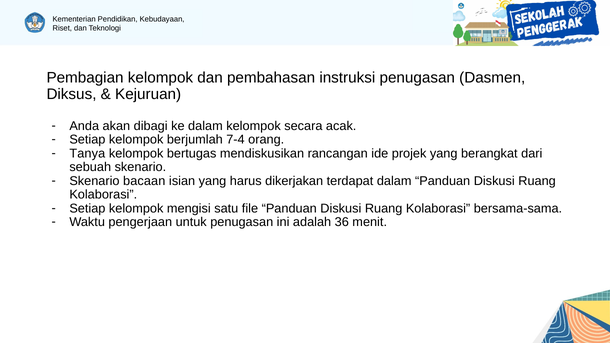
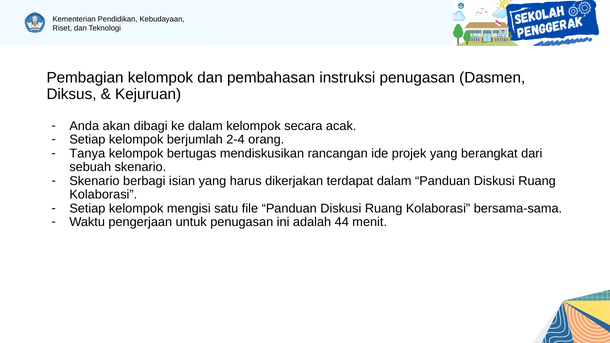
7-4: 7-4 -> 2-4
bacaan: bacaan -> berbagi
36: 36 -> 44
